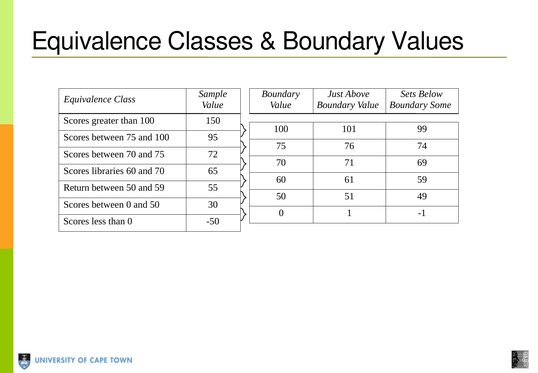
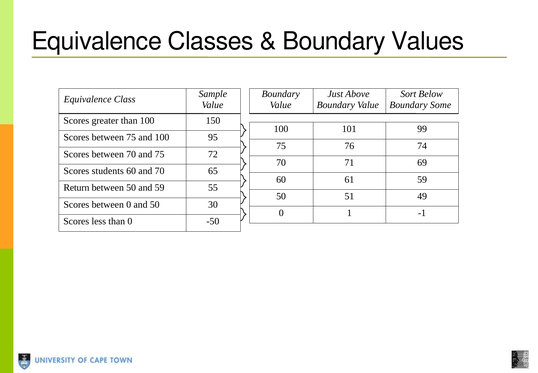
Sets: Sets -> Sort
libraries: libraries -> students
